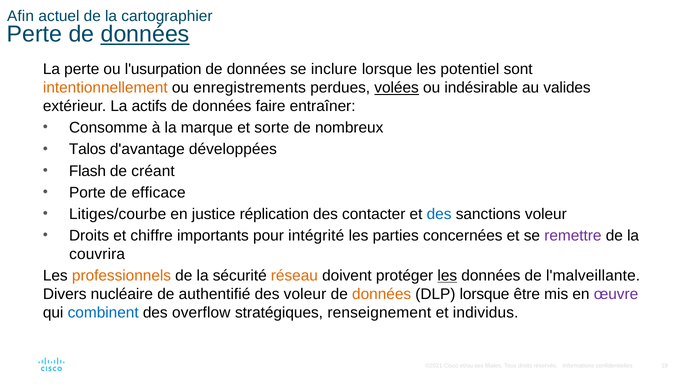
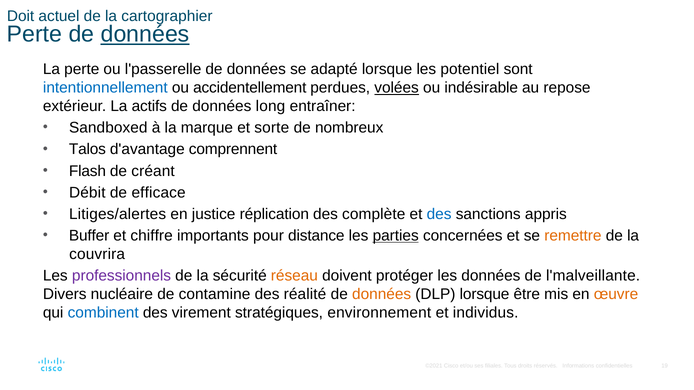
Afin: Afin -> Doit
l'usurpation: l'usurpation -> l'passerelle
inclure: inclure -> adapté
intentionnellement colour: orange -> blue
enregistrements: enregistrements -> accidentellement
valides: valides -> repose
faire: faire -> long
Consomme: Consomme -> Sandboxed
développées: développées -> comprennent
Porte: Porte -> Débit
Litiges/courbe: Litiges/courbe -> Litiges/alertes
contacter: contacter -> complète
sanctions voleur: voleur -> appris
Droits at (89, 236): Droits -> Buffer
intégrité: intégrité -> distance
parties underline: none -> present
remettre colour: purple -> orange
professionnels colour: orange -> purple
les at (447, 276) underline: present -> none
authentifié: authentifié -> contamine
des voleur: voleur -> réalité
œuvre colour: purple -> orange
overflow: overflow -> virement
renseignement: renseignement -> environnement
